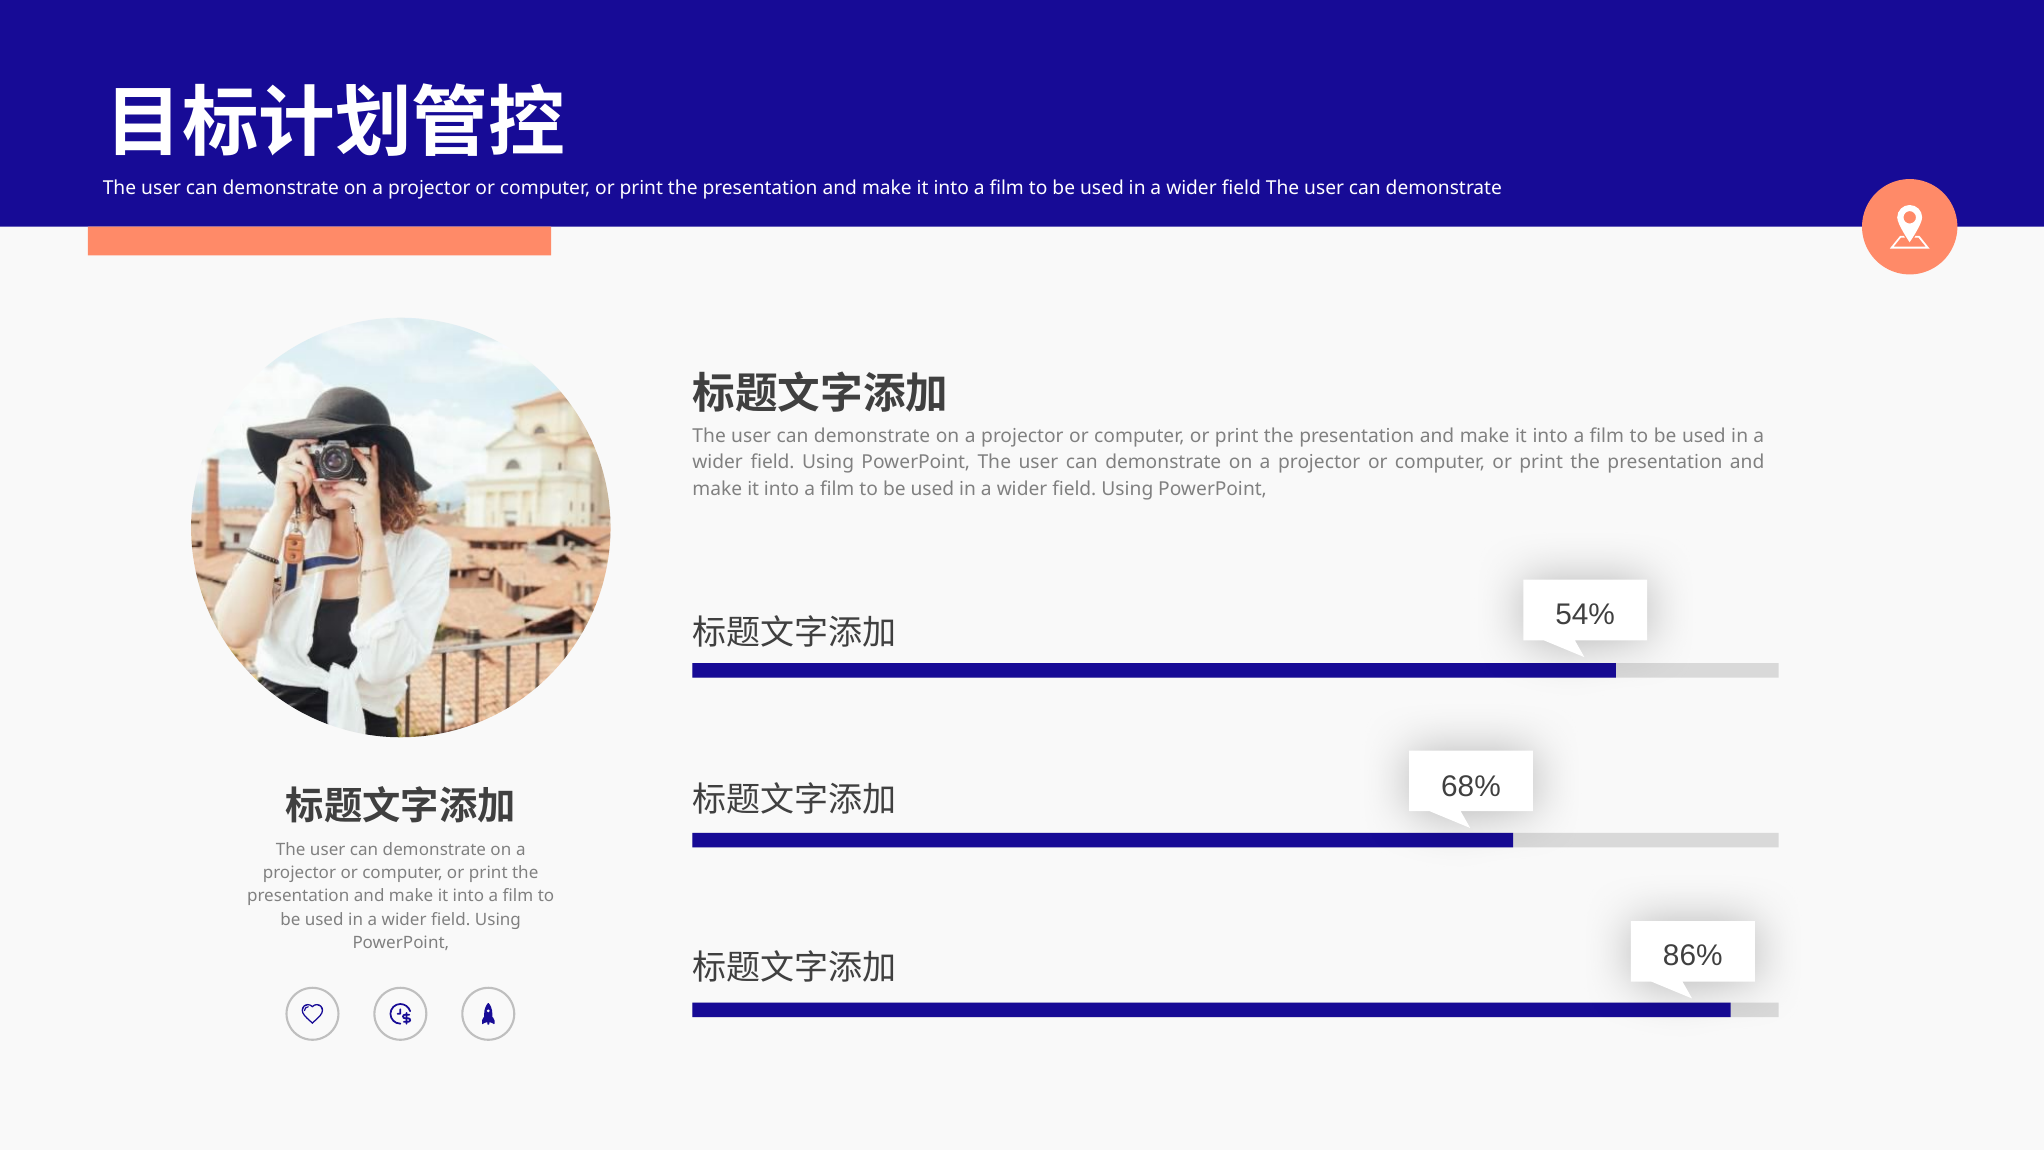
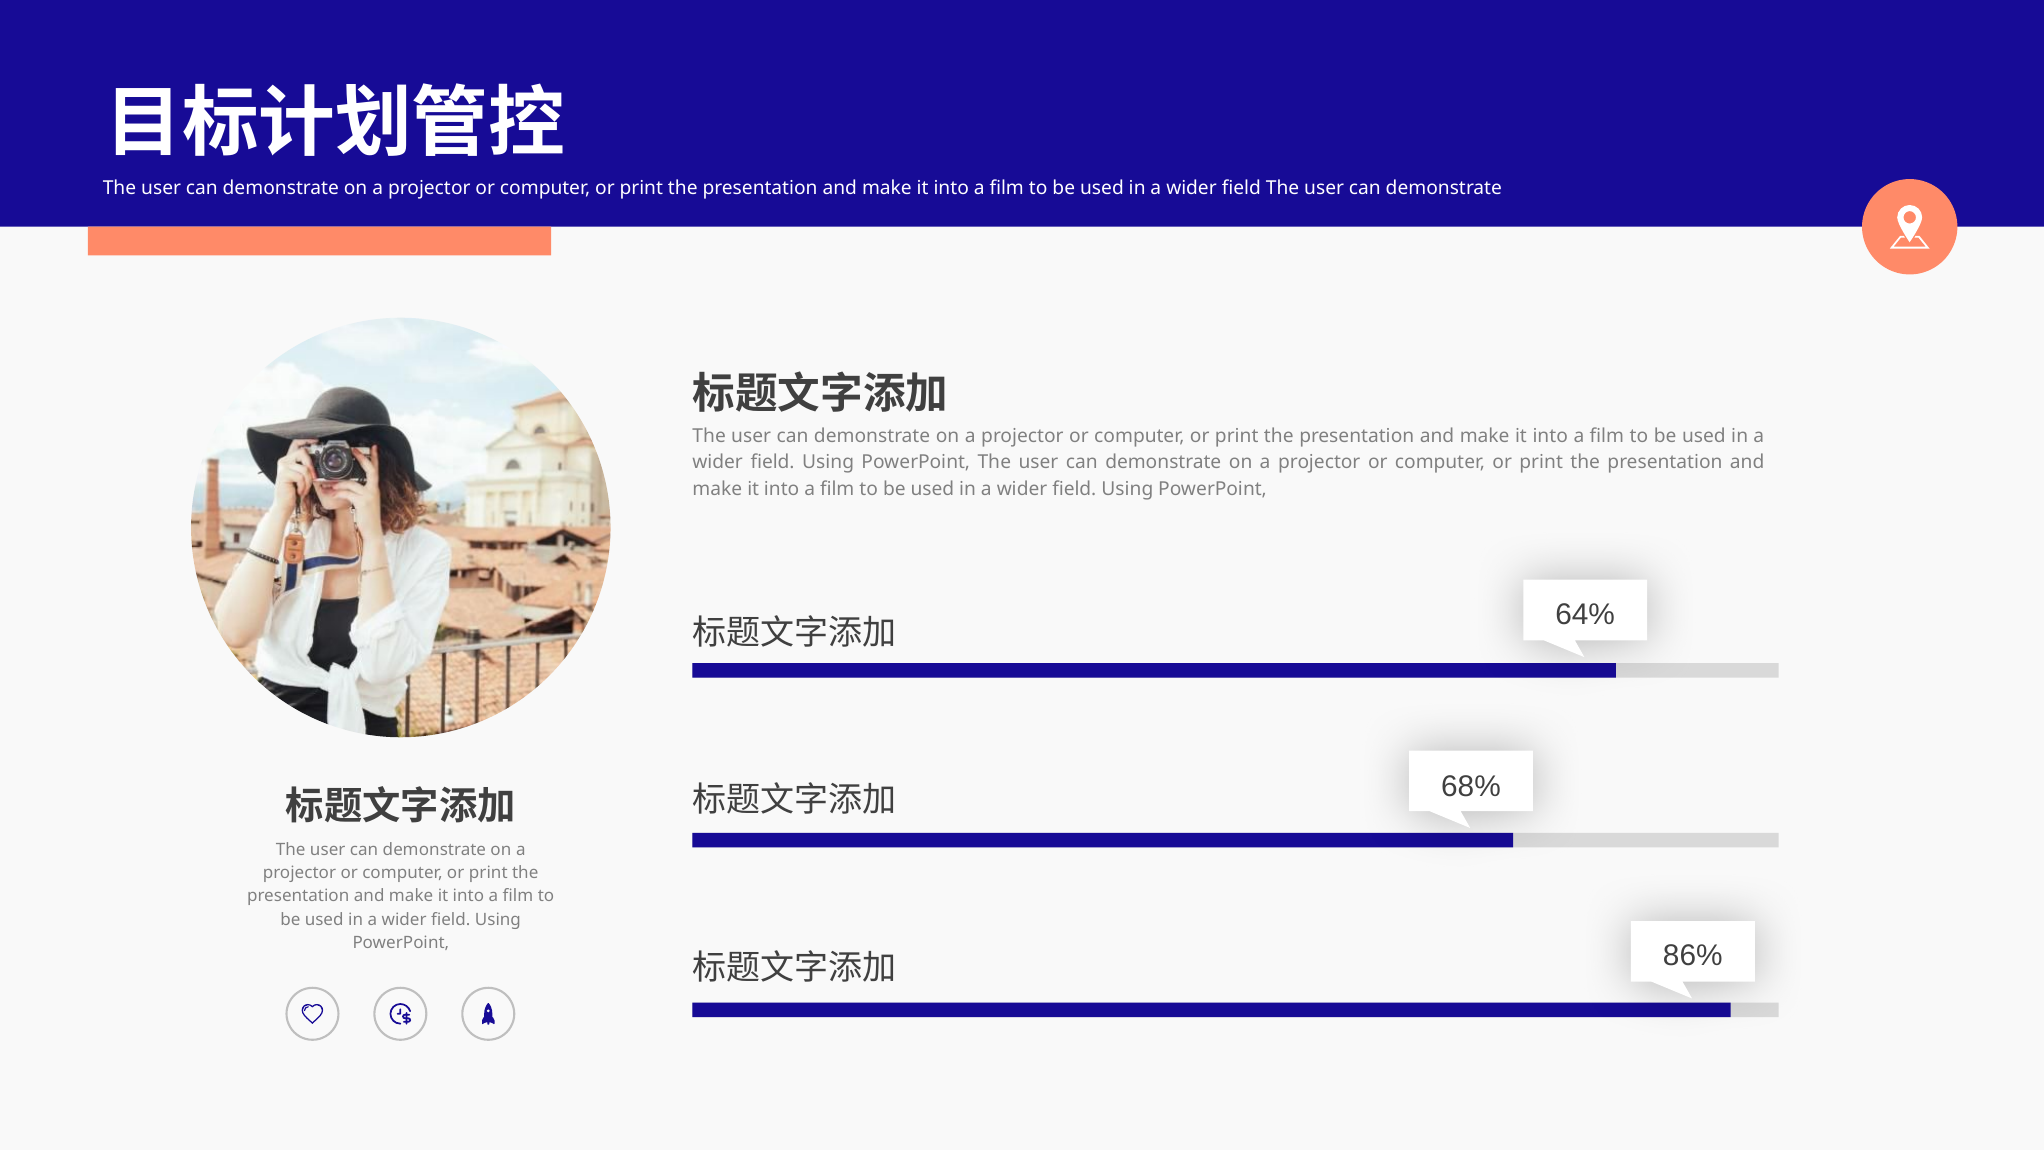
54%: 54% -> 64%
